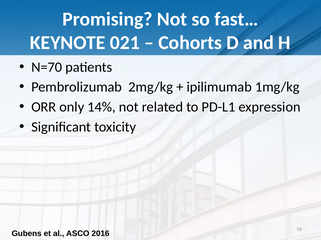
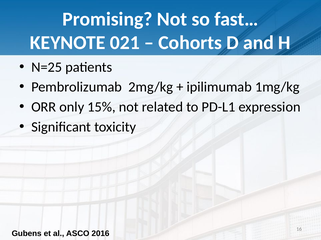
N=70: N=70 -> N=25
14%: 14% -> 15%
